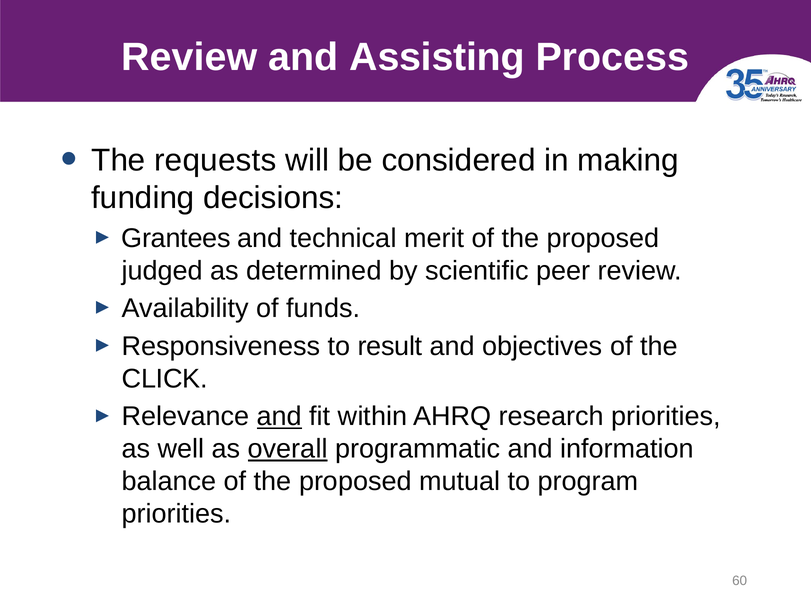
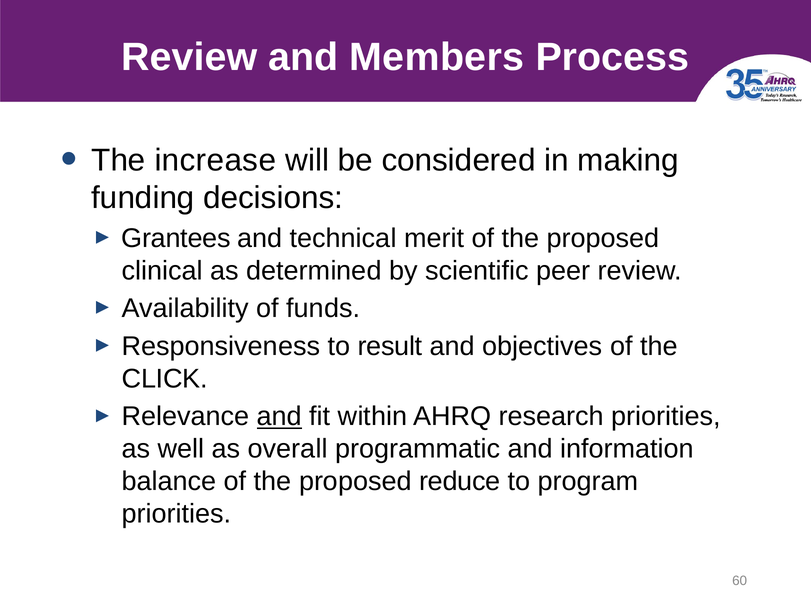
Assisting: Assisting -> Members
requests: requests -> increase
judged: judged -> clinical
overall underline: present -> none
mutual: mutual -> reduce
